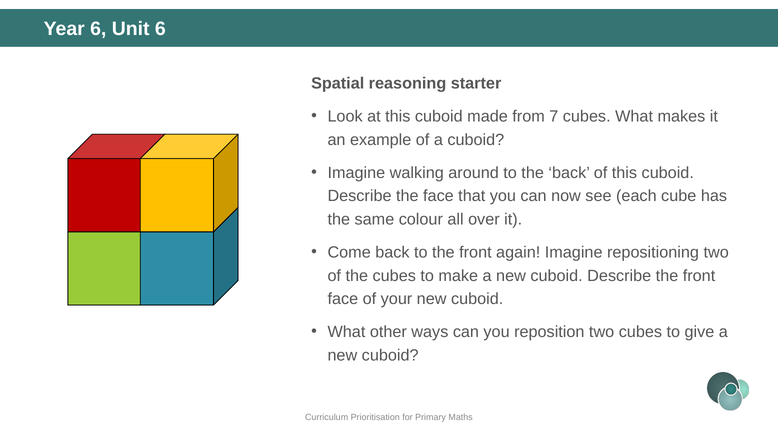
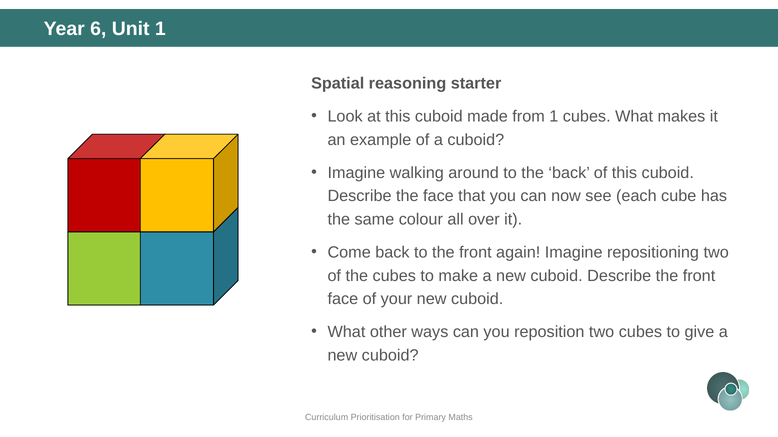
Unit 6: 6 -> 1
from 7: 7 -> 1
